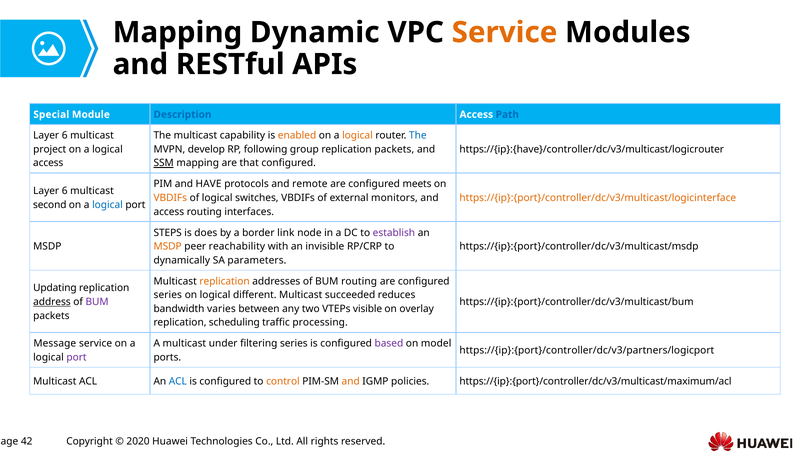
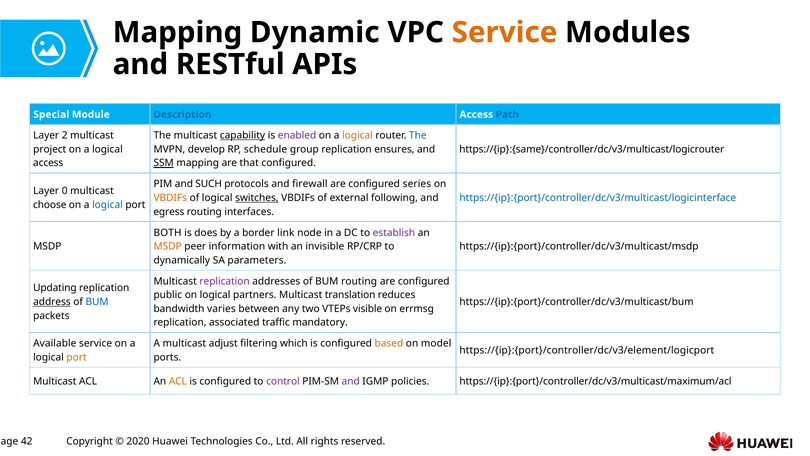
6 at (65, 135): 6 -> 2
capability underline: none -> present
enabled colour: orange -> purple
following: following -> schedule
replication packets: packets -> ensures
https://{ip}:{have}/controller/dc/v3/multicast/logicrouter: https://{ip}:{have}/controller/dc/v3/multicast/logicrouter -> https://{ip}:{same}/controller/dc/v3/multicast/logicrouter
HAVE: HAVE -> SUCH
remote: remote -> firewall
meets: meets -> series
6 at (65, 191): 6 -> 0
switches underline: none -> present
monitors: monitors -> following
https://{ip}:{port}/controller/dc/v3/multicast/logicinterface colour: orange -> blue
second: second -> choose
access at (169, 212): access -> egress
STEPS: STEPS -> BOTH
reachability: reachability -> information
replication at (225, 281) colour: orange -> purple
series at (168, 295): series -> public
different: different -> partners
succeeded: succeeded -> translation
BUM at (97, 302) colour: purple -> blue
overlay: overlay -> errmsg
scheduling: scheduling -> associated
processing: processing -> mandatory
Message: Message -> Available
under: under -> adjust
filtering series: series -> which
based colour: purple -> orange
https://{ip}:{port}/controller/dc/v3/partners/logicport: https://{ip}:{port}/controller/dc/v3/partners/logicport -> https://{ip}:{port}/controller/dc/v3/element/logicport
port at (77, 357) colour: purple -> orange
ACL at (178, 381) colour: blue -> orange
control colour: orange -> purple
and at (351, 381) colour: orange -> purple
